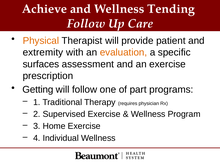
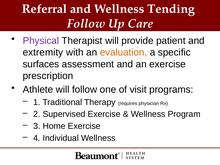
Achieve: Achieve -> Referral
Physical colour: orange -> purple
Getting: Getting -> Athlete
part: part -> visit
